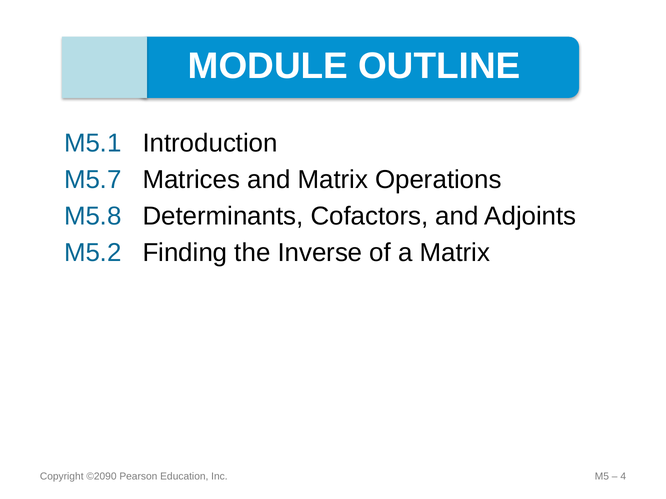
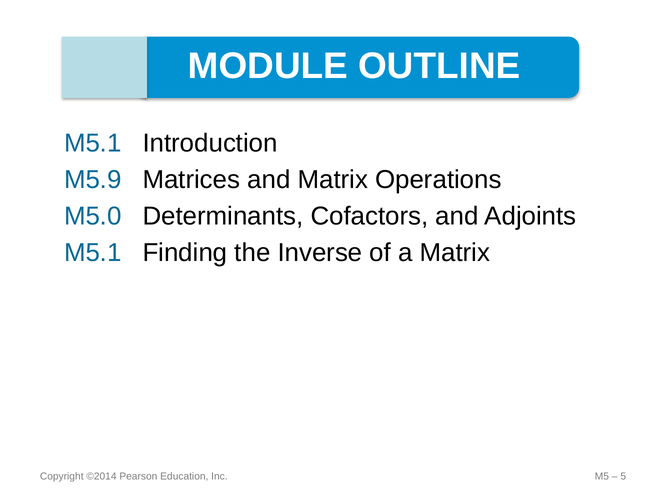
M5.7: M5.7 -> M5.9
M5.8: M5.8 -> M5.0
M5.2 at (93, 253): M5.2 -> M5.1
©2090: ©2090 -> ©2014
4: 4 -> 5
